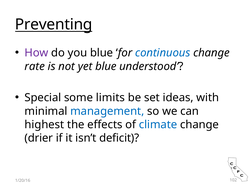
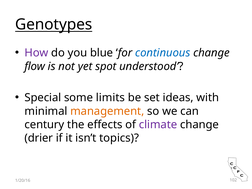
Preventing: Preventing -> Genotypes
rate: rate -> flow
yet blue: blue -> spot
management colour: blue -> orange
highest: highest -> century
climate colour: blue -> purple
deficit: deficit -> topics
